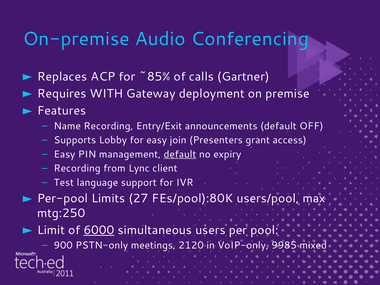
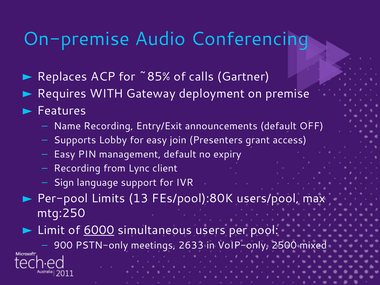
default at (180, 154) underline: present -> none
Test: Test -> Sign
27: 27 -> 13
2120: 2120 -> 2633
9985: 9985 -> 2500
